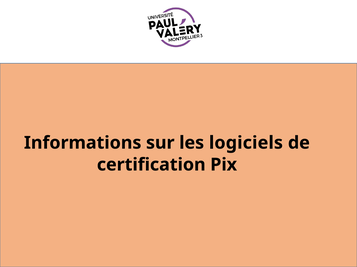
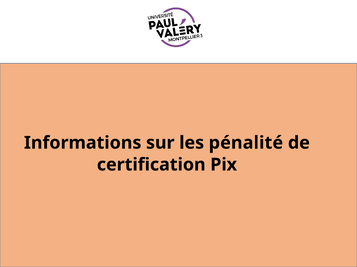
logiciels: logiciels -> pénalité
